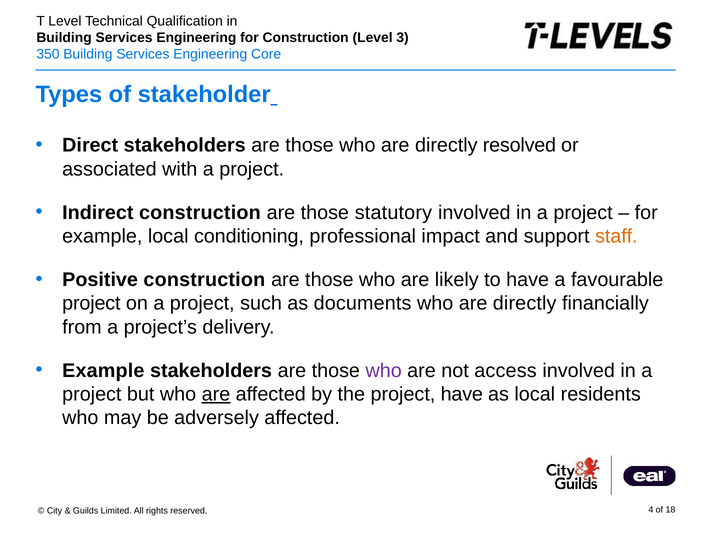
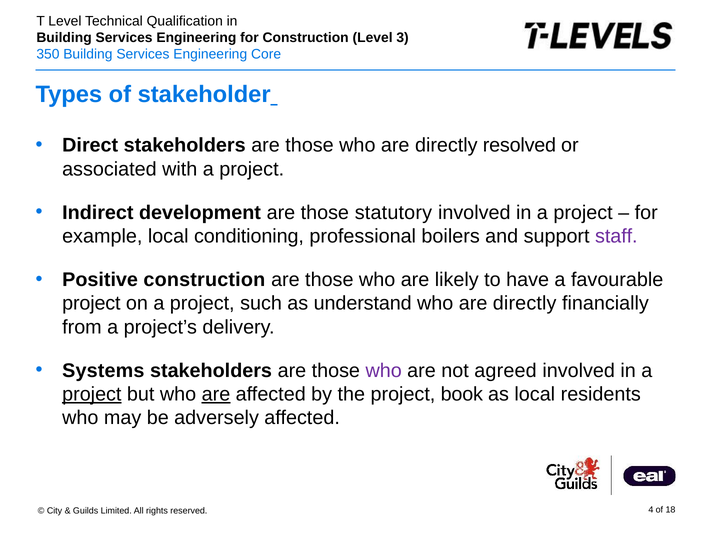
Indirect construction: construction -> development
impact: impact -> boilers
staff colour: orange -> purple
documents: documents -> understand
Example at (103, 371): Example -> Systems
access: access -> agreed
project at (92, 394) underline: none -> present
project have: have -> book
